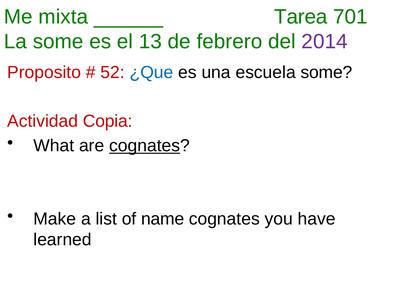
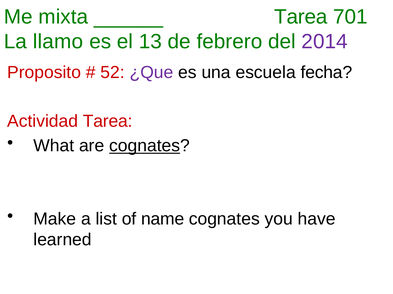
La some: some -> llamo
¿Que colour: blue -> purple
escuela some: some -> fecha
Actividad Copia: Copia -> Tarea
